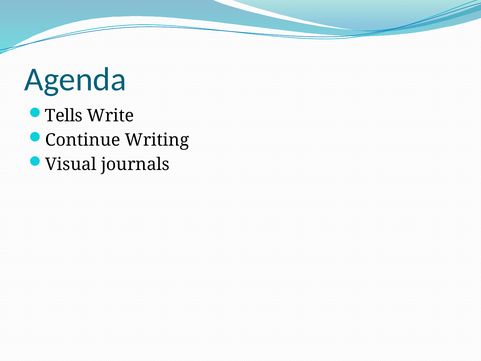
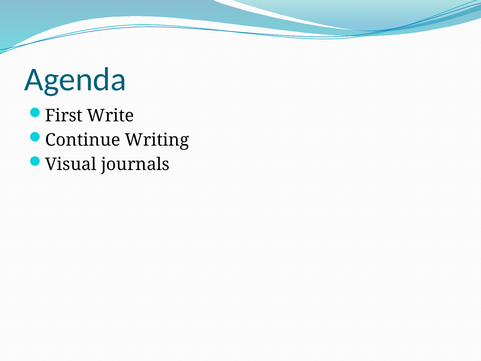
Tells: Tells -> First
